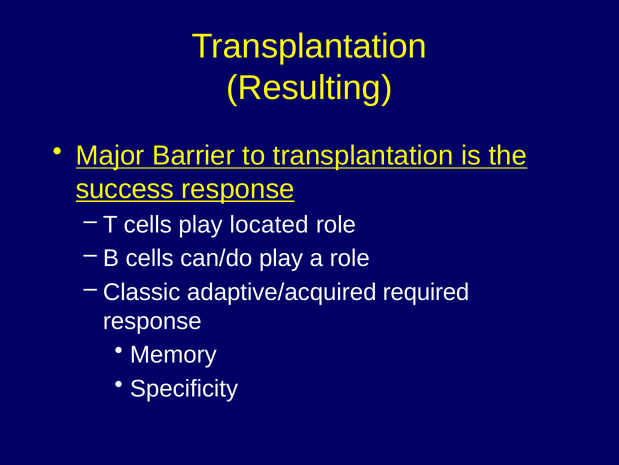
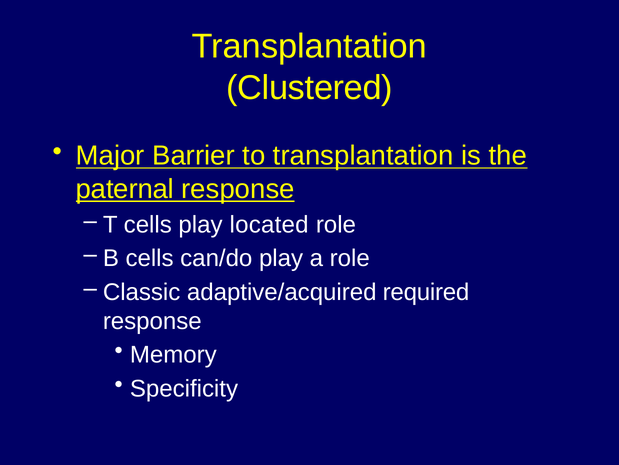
Resulting: Resulting -> Clustered
success: success -> paternal
